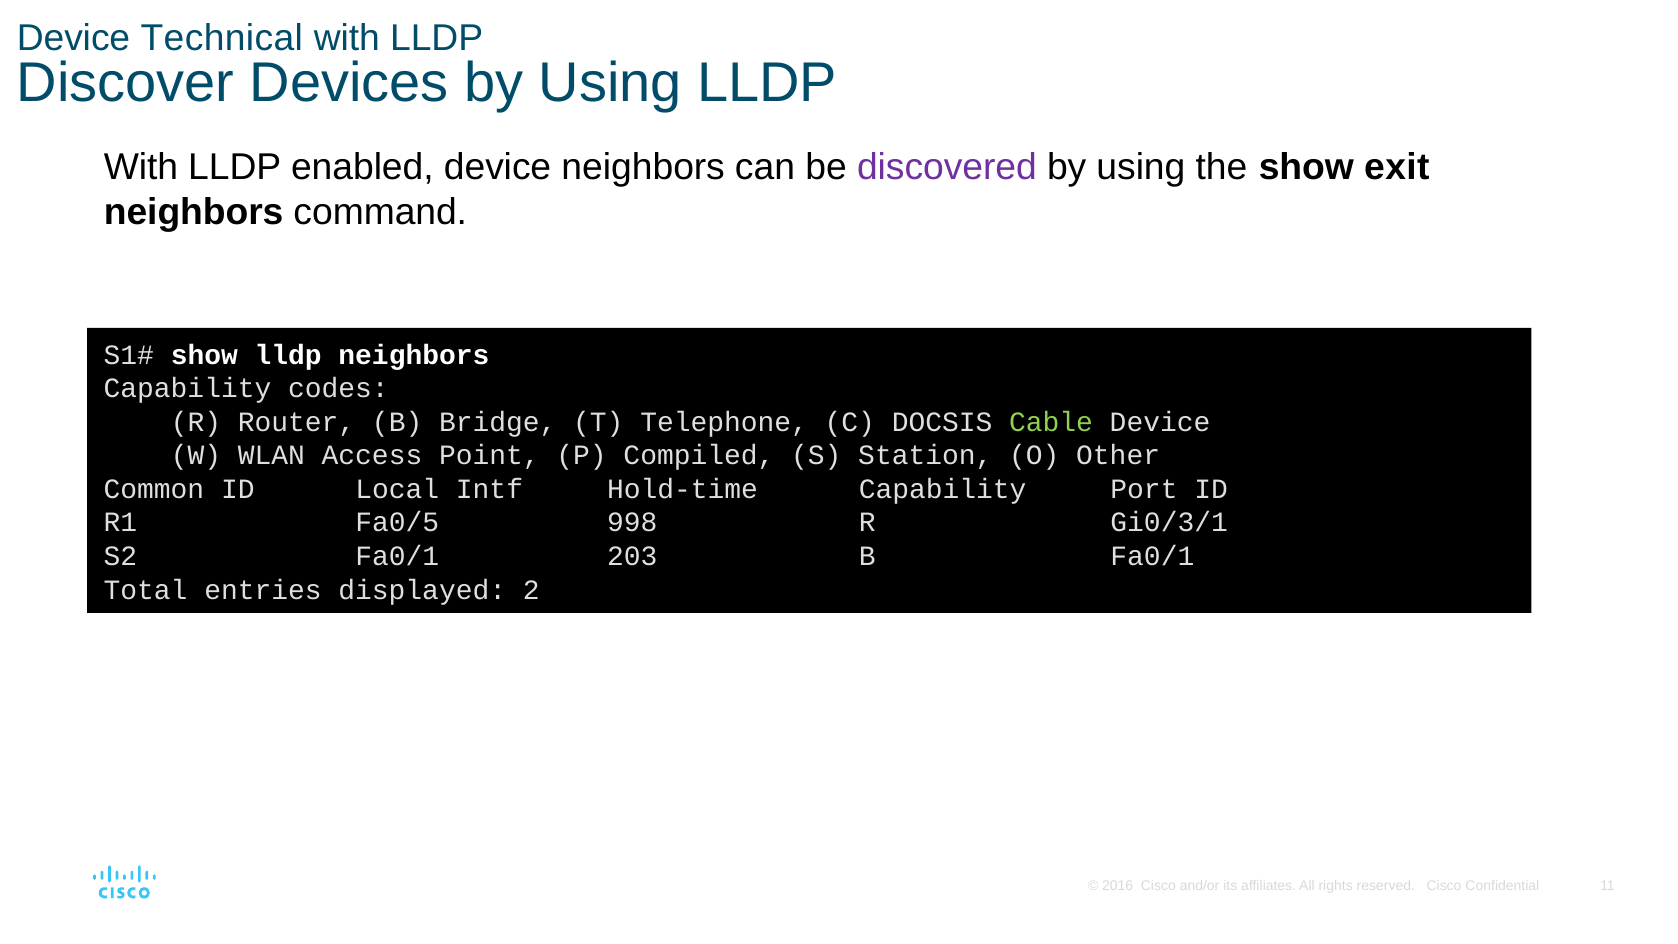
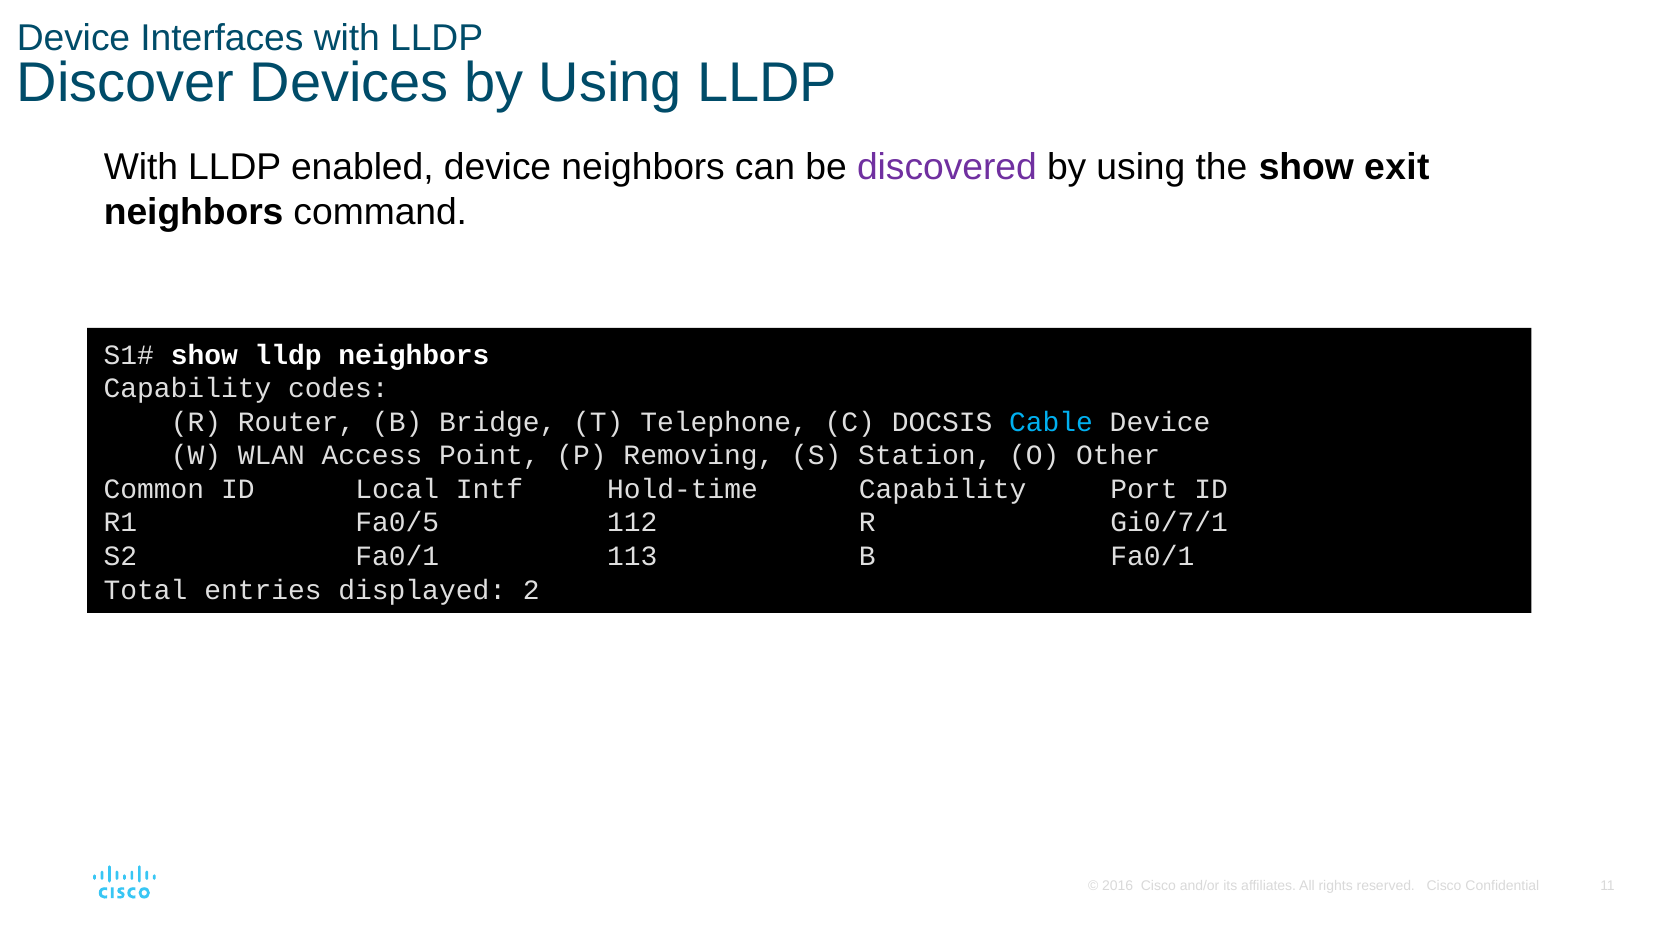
Technical: Technical -> Interfaces
Cable colour: light green -> light blue
Compiled: Compiled -> Removing
998: 998 -> 112
Gi0/3/1: Gi0/3/1 -> Gi0/7/1
203: 203 -> 113
